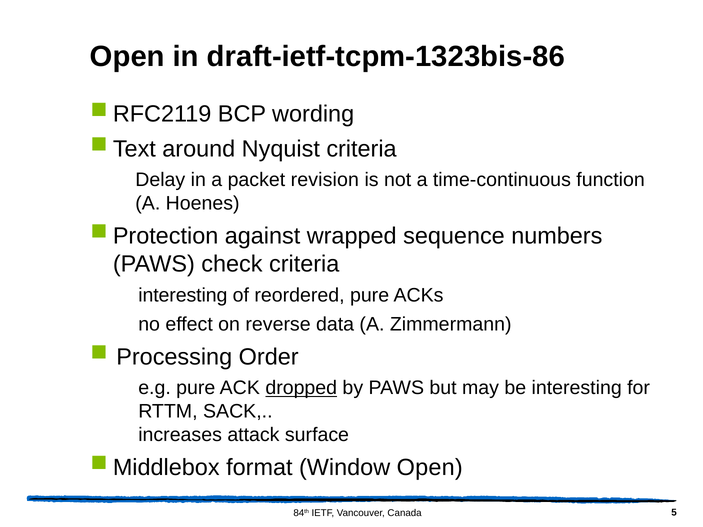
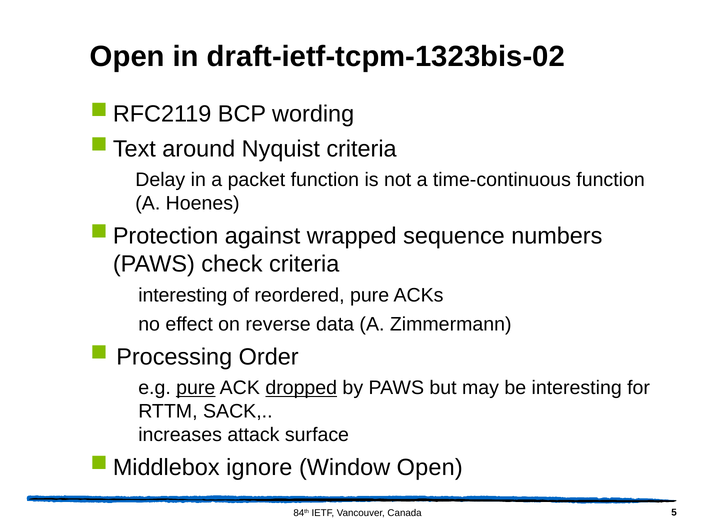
draft-ietf-tcpm-1323bis-86: draft-ietf-tcpm-1323bis-86 -> draft-ietf-tcpm-1323bis-02
packet revision: revision -> function
pure at (196, 388) underline: none -> present
format: format -> ignore
